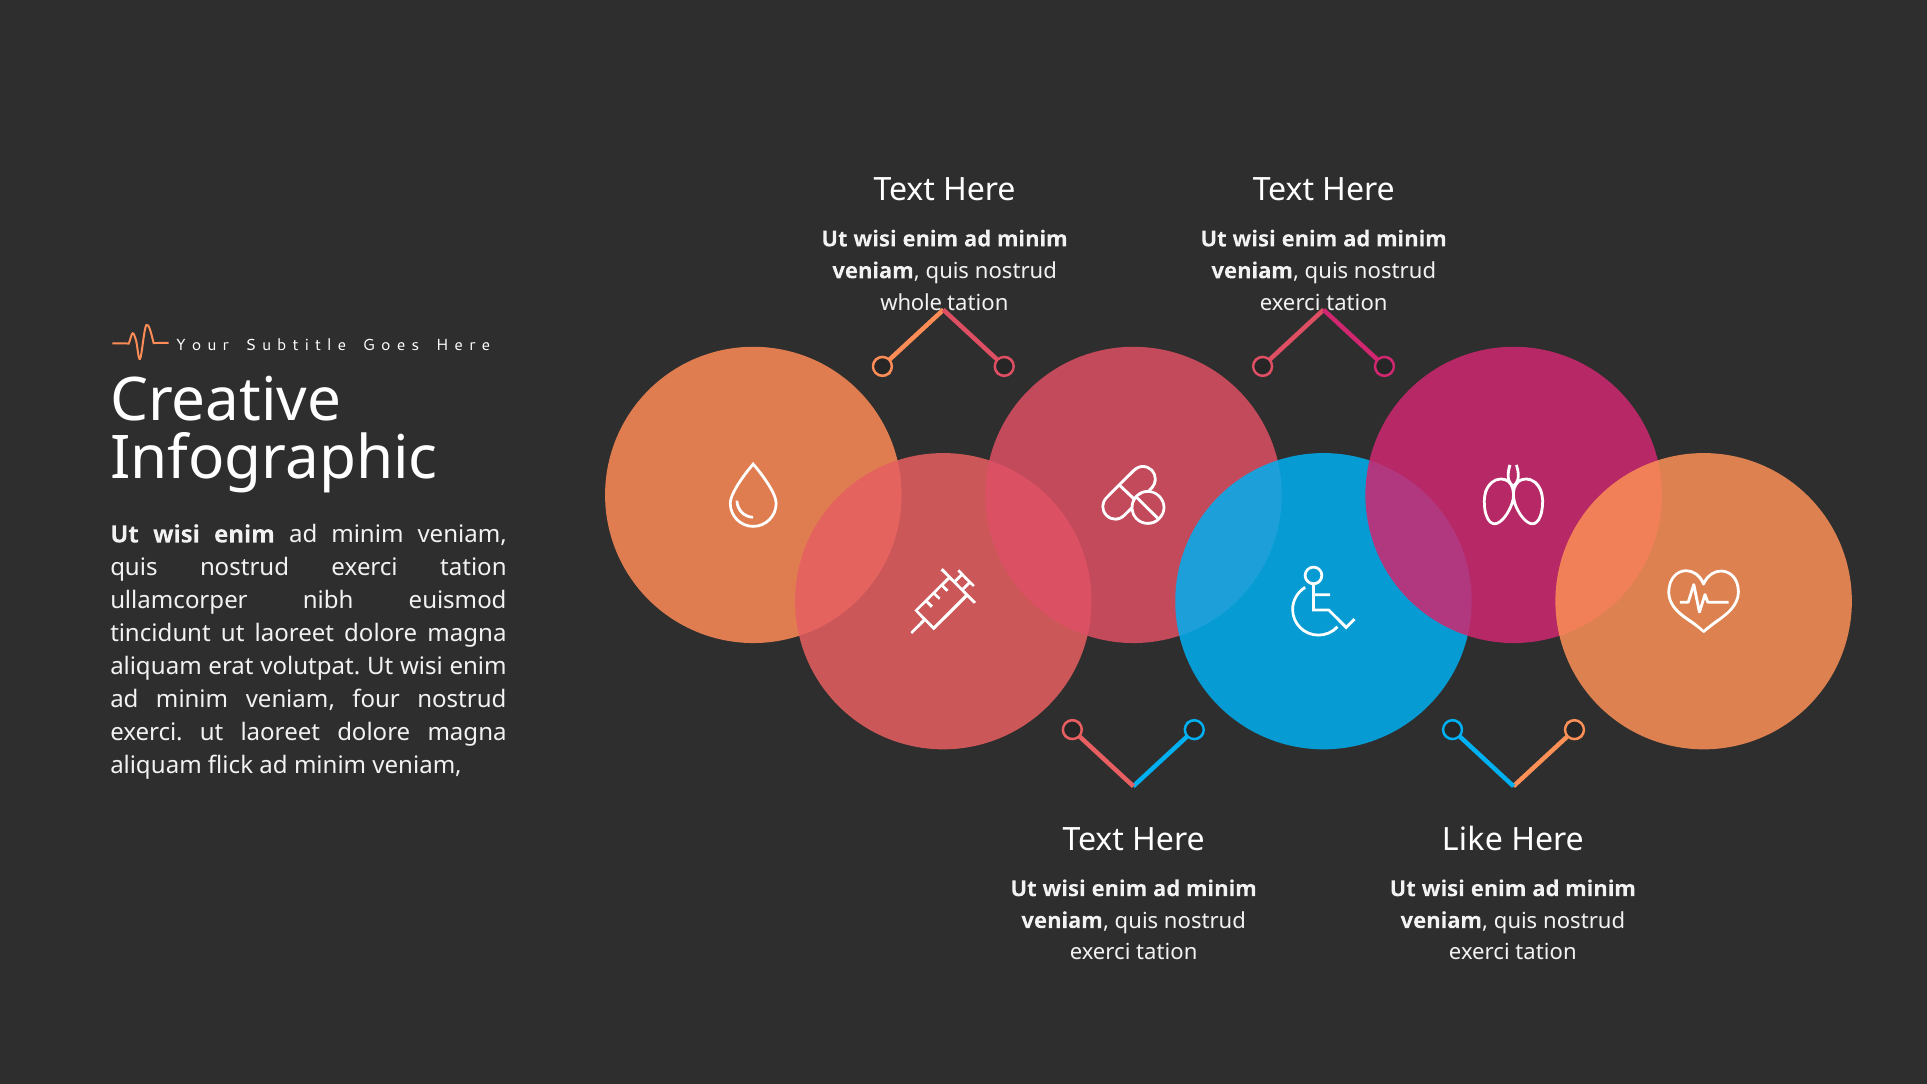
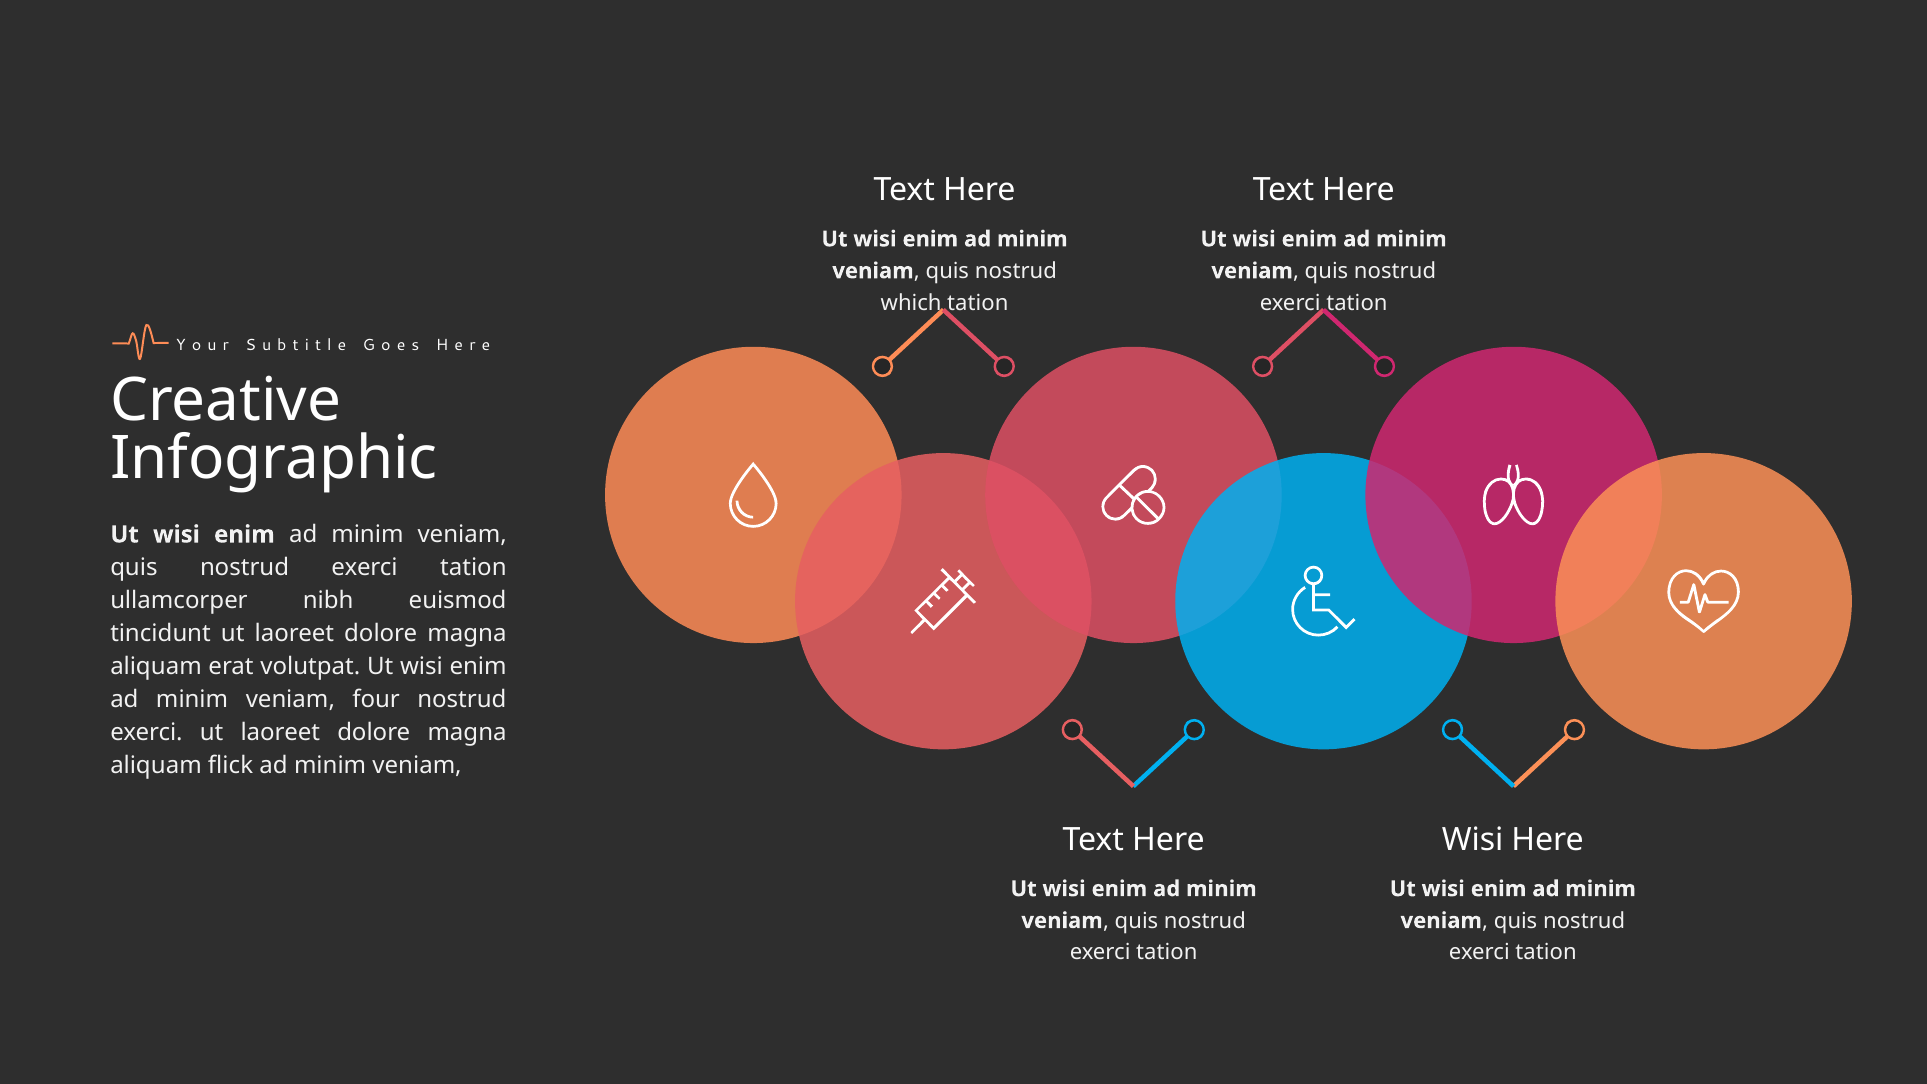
whole: whole -> which
Like at (1472, 840): Like -> Wisi
